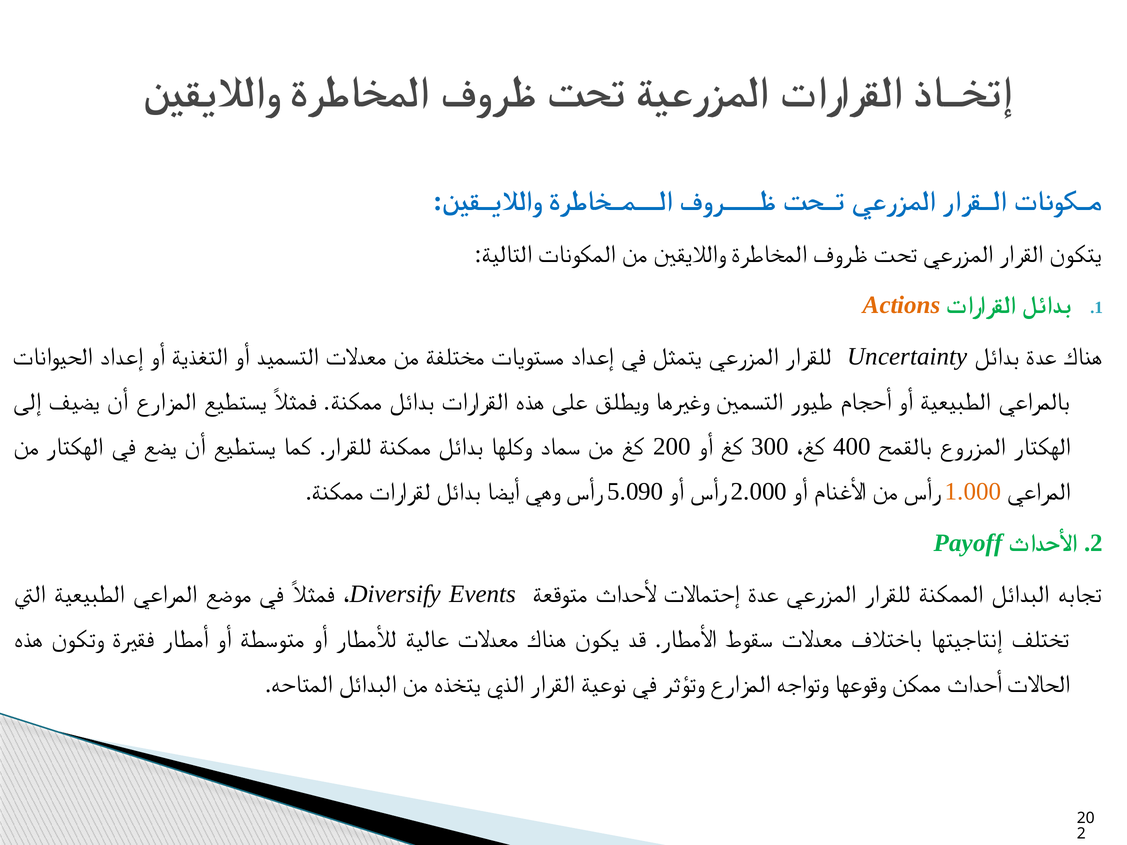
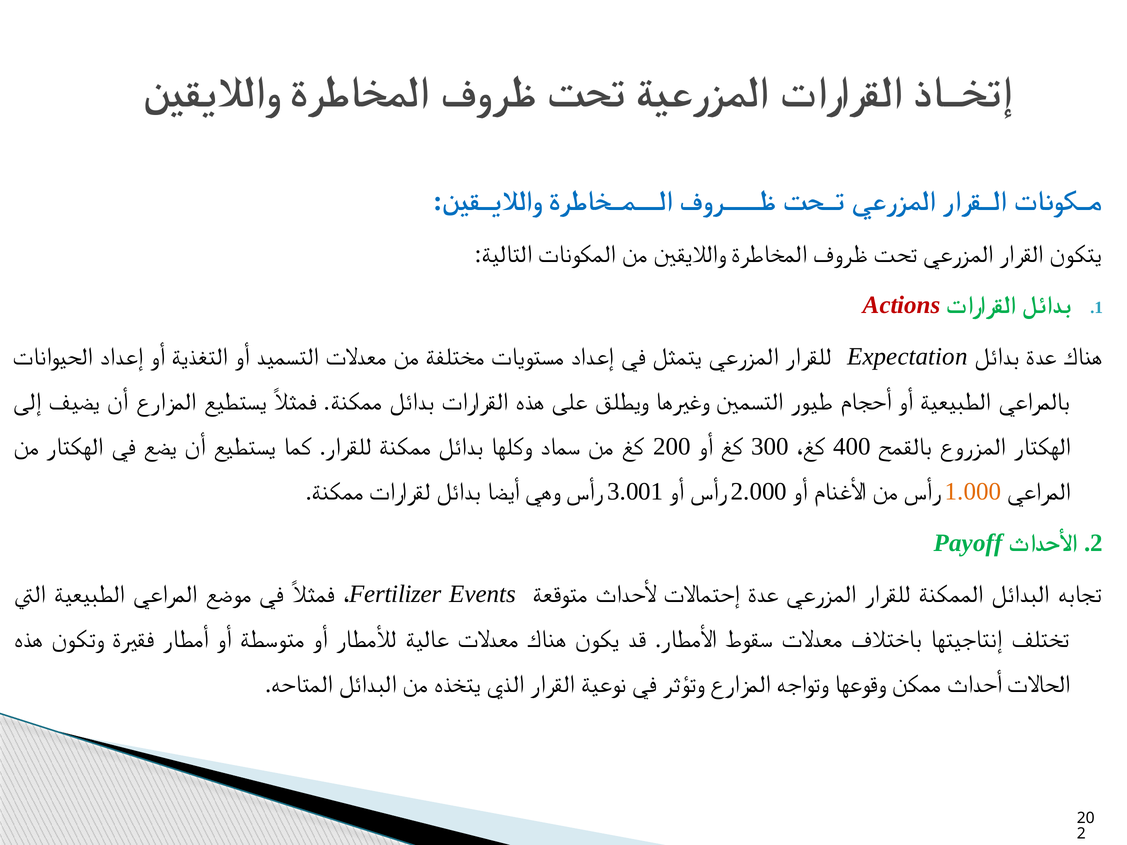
Actions colour: orange -> red
Uncertainty: Uncertainty -> Expectation
5.090: 5.090 -> 3.001
Diversify: Diversify -> Fertilizer
